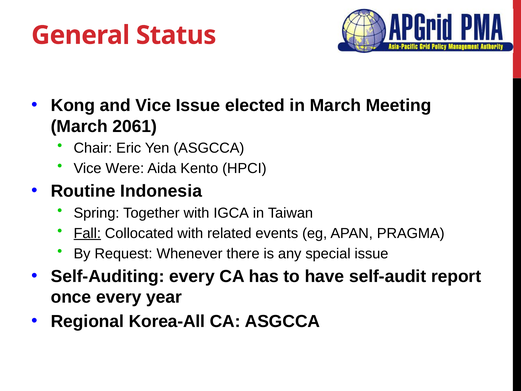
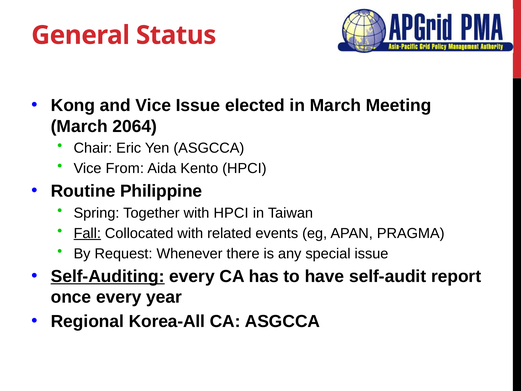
2061: 2061 -> 2064
Were: Were -> From
Indonesia: Indonesia -> Philippine
with IGCA: IGCA -> HPCI
Self-Auditing underline: none -> present
